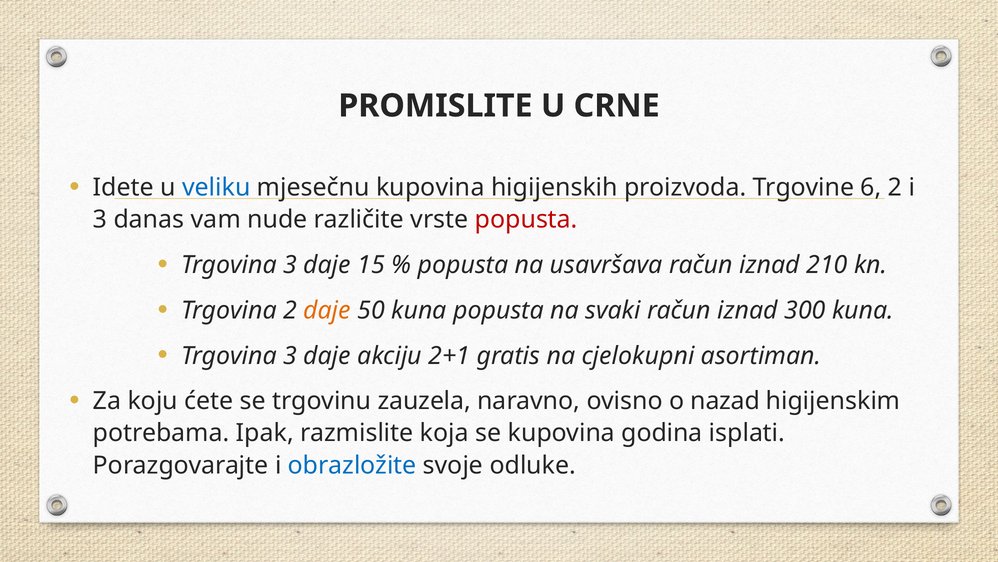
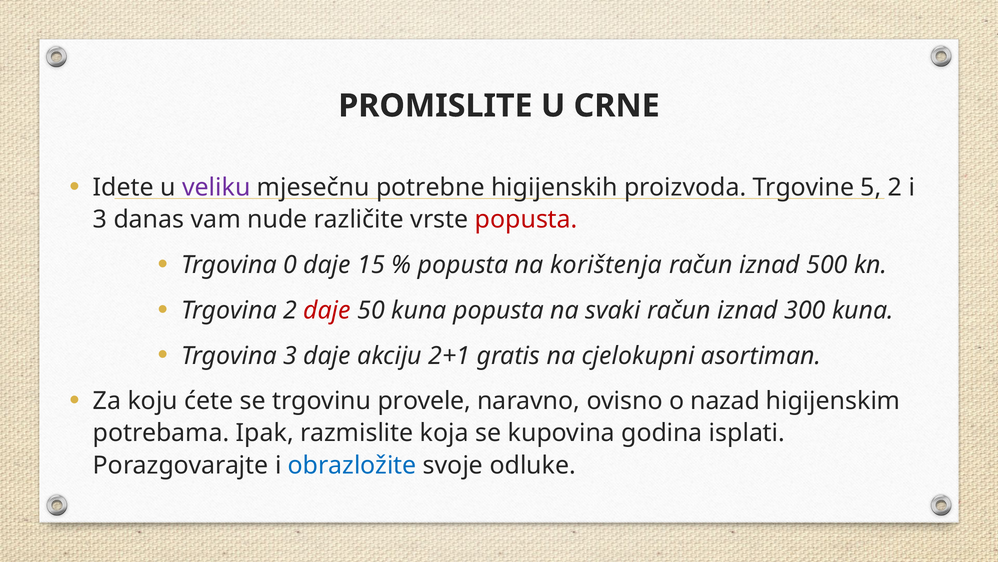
veliku colour: blue -> purple
mjesečnu kupovina: kupovina -> potrebne
6: 6 -> 5
3 at (290, 265): 3 -> 0
usavršava: usavršava -> korištenja
210: 210 -> 500
daje at (327, 310) colour: orange -> red
zauzela: zauzela -> provele
